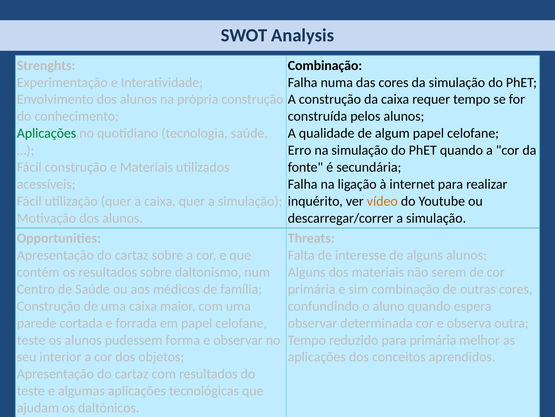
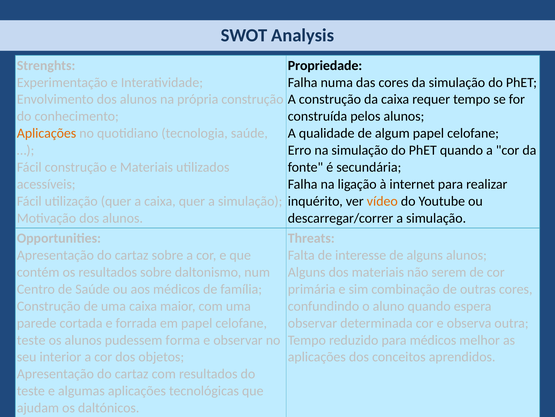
Combinação at (325, 65): Combinação -> Propriedade
Aplicações at (47, 133) colour: green -> orange
para primária: primária -> médicos
